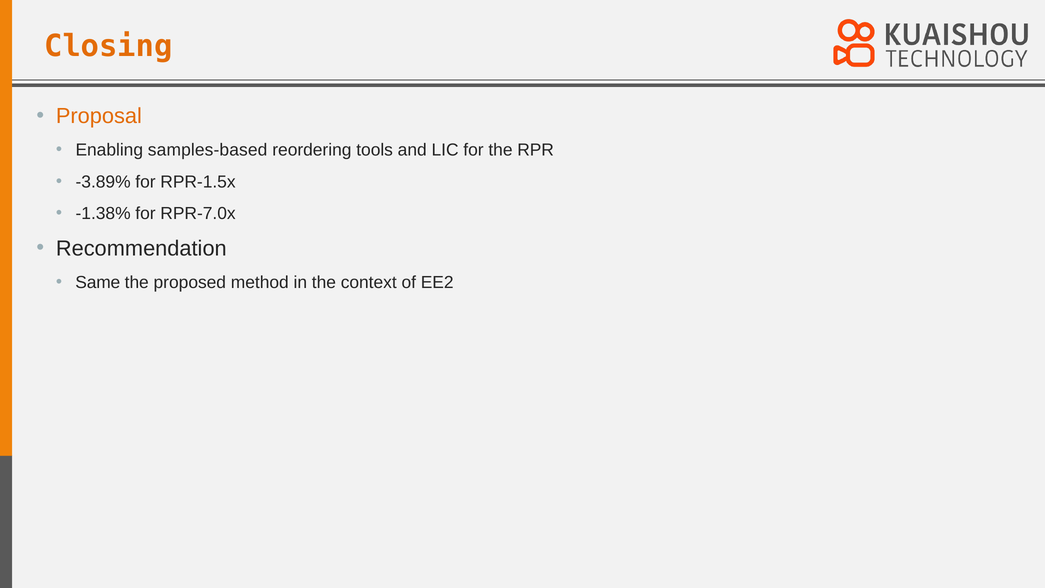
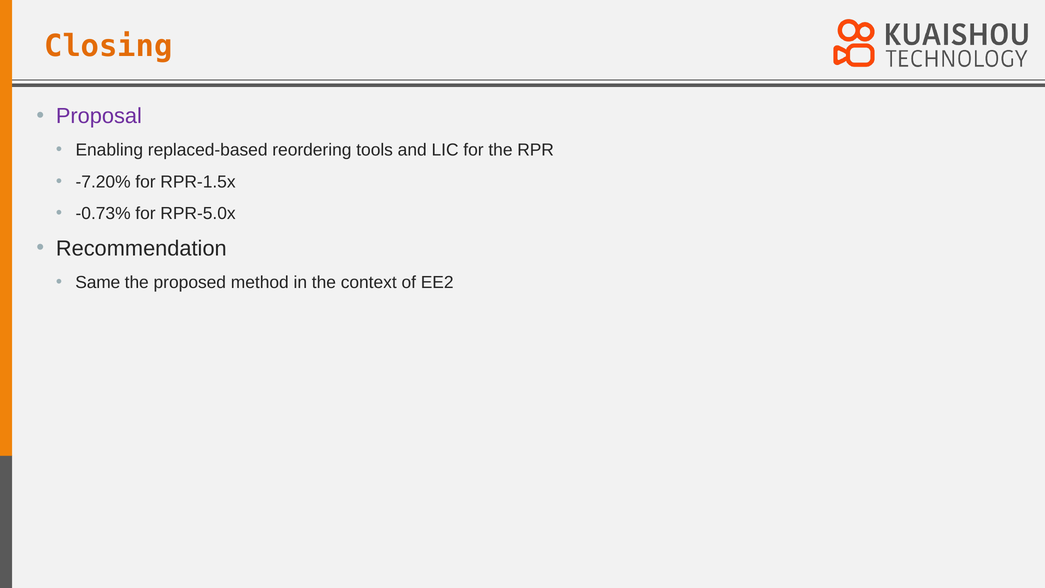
Proposal colour: orange -> purple
samples-based: samples-based -> replaced-based
-3.89%: -3.89% -> -7.20%
-1.38%: -1.38% -> -0.73%
RPR-7.0x: RPR-7.0x -> RPR-5.0x
